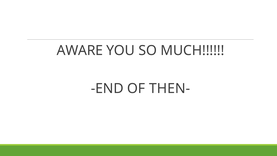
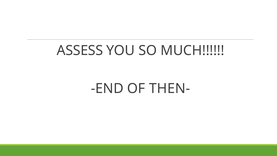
AWARE: AWARE -> ASSESS
